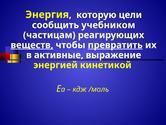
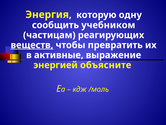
цели: цели -> одну
превратить underline: present -> none
кинетикой: кинетикой -> объясните
